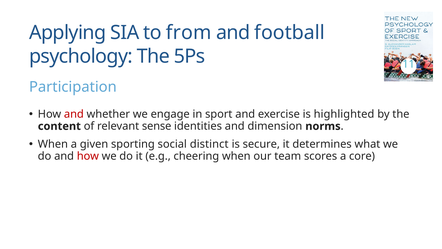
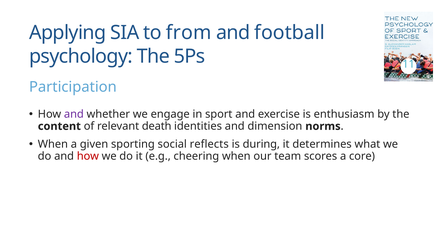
and at (74, 114) colour: red -> purple
highlighted: highlighted -> enthusiasm
sense: sense -> death
distinct: distinct -> reflects
secure: secure -> during
